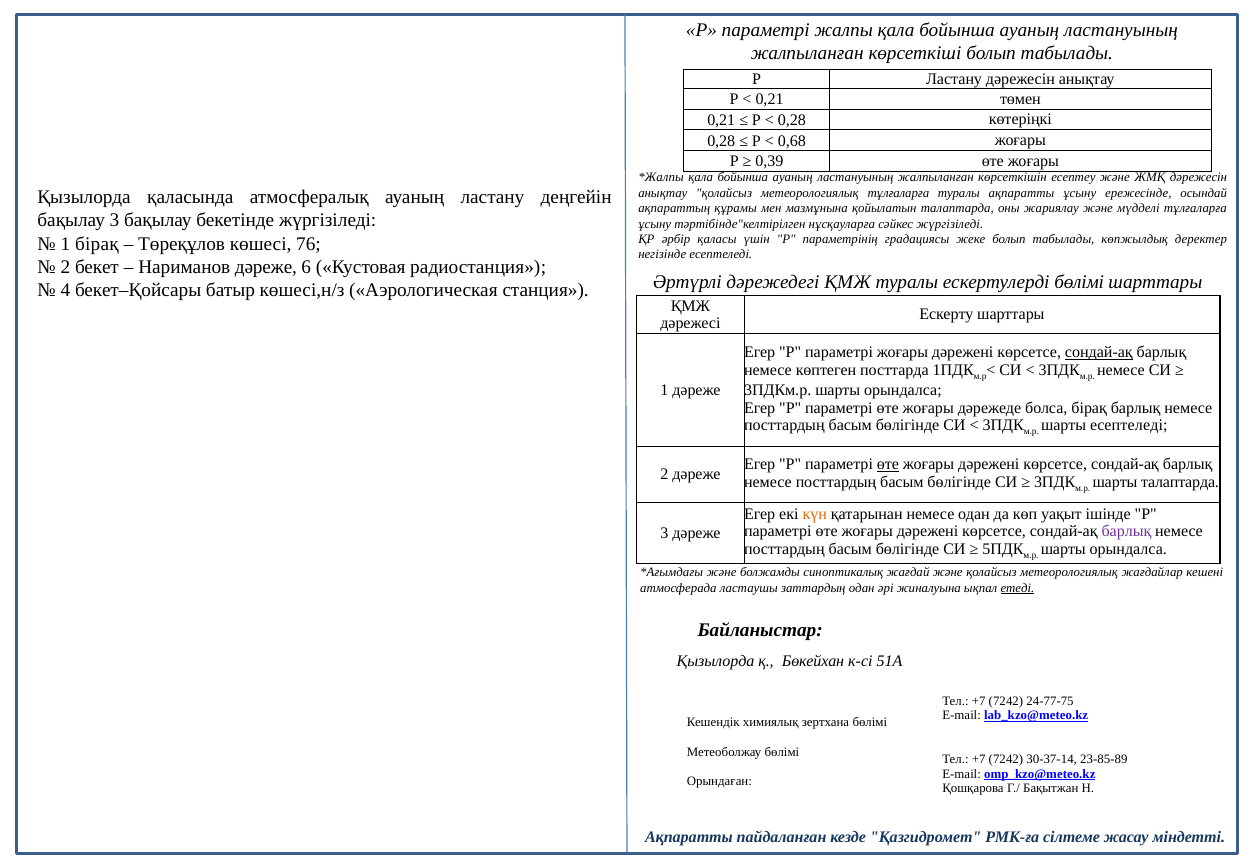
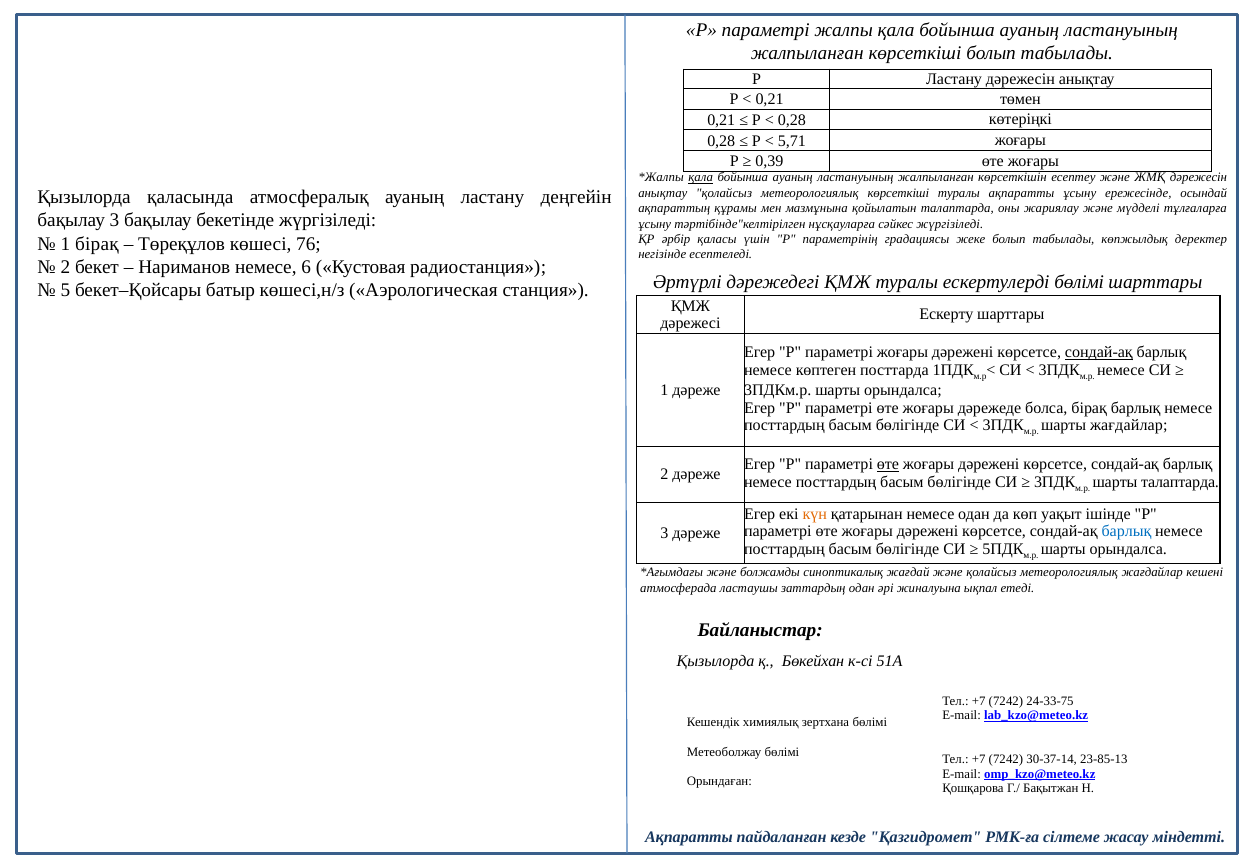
0,68: 0,68 -> 5,71
қала at (701, 178) underline: none -> present
метеорологиялық тұлғаларға: тұлғаларға -> көрсеткіші
Нариманов дәреже: дәреже -> немесе
4: 4 -> 5
шарты есептеледі: есептеледі -> жағдайлар
барлық at (1126, 532) colour: purple -> blue
етеді underline: present -> none
24-77-75: 24-77-75 -> 24-33-75
23-85-89: 23-85-89 -> 23-85-13
